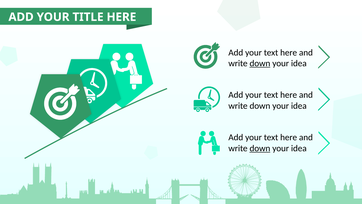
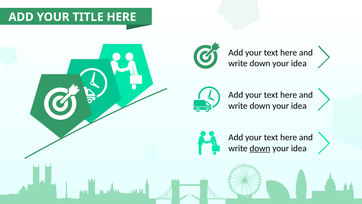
down at (260, 63) underline: present -> none
